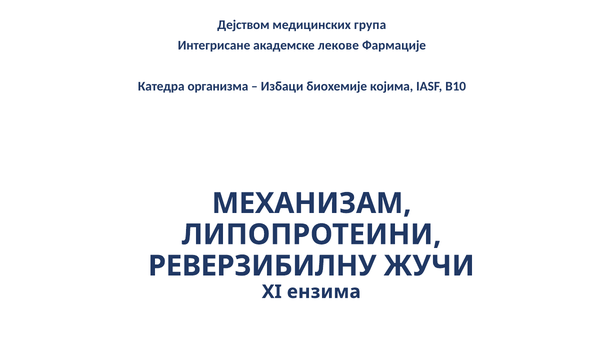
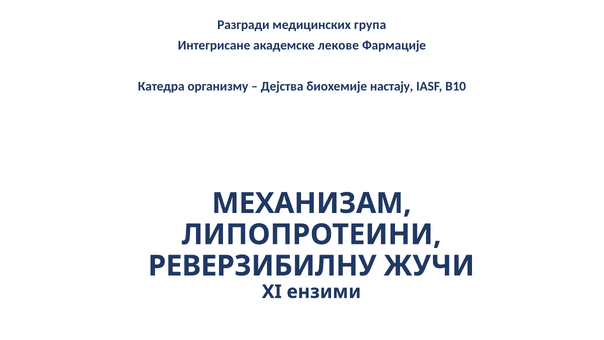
Дејствoм: Дејствoм -> Разгради
организма: организма -> организму
Избаци: Избаци -> Дејства
којима: којима -> настају
ензима: ензима -> ензими
